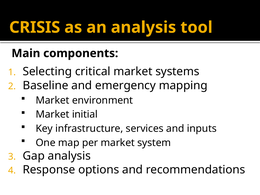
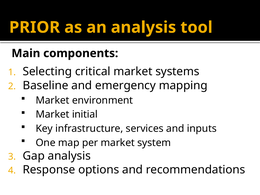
CRISIS: CRISIS -> PRIOR
